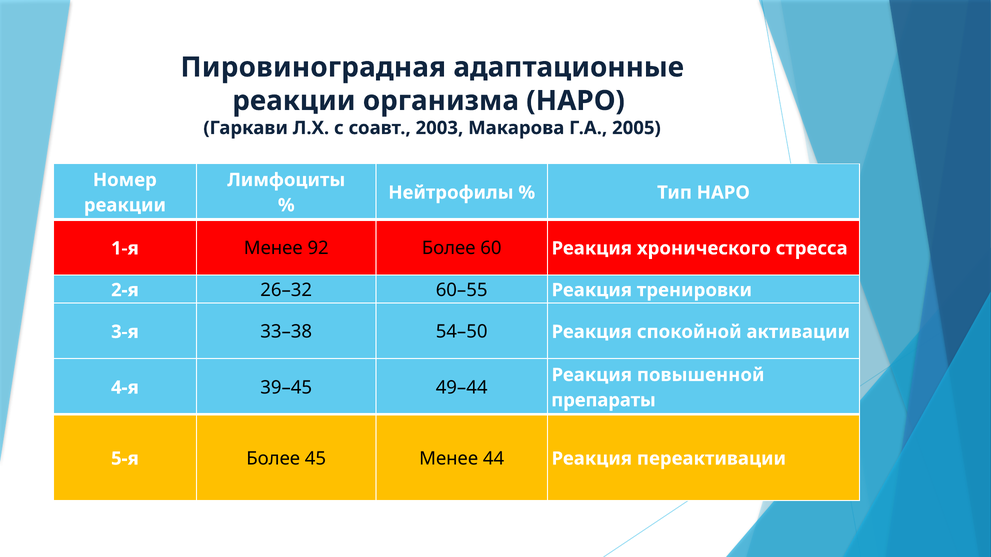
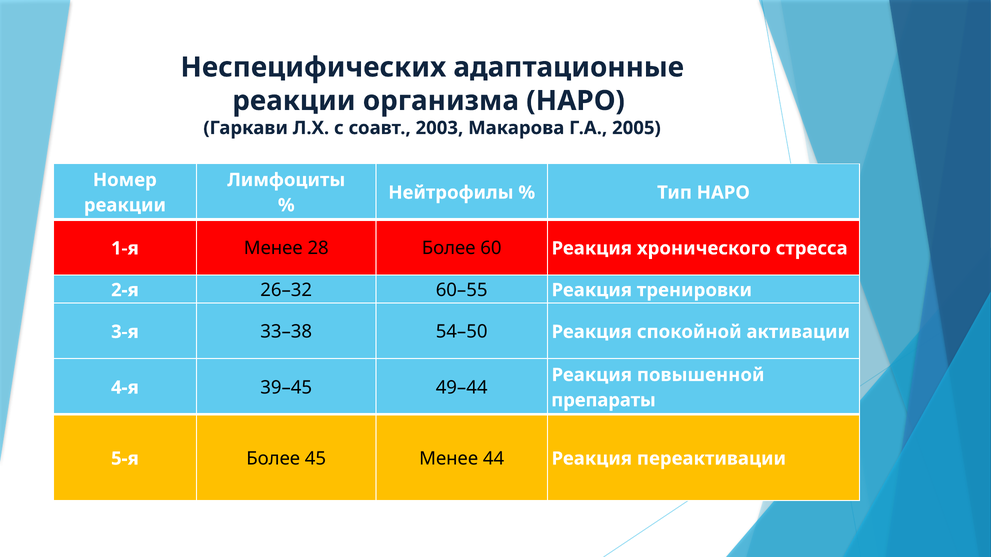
Пировиноградная: Пировиноградная -> Неспецифических
92: 92 -> 28
